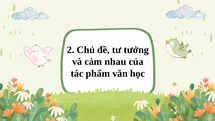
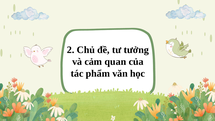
nhau: nhau -> quan
